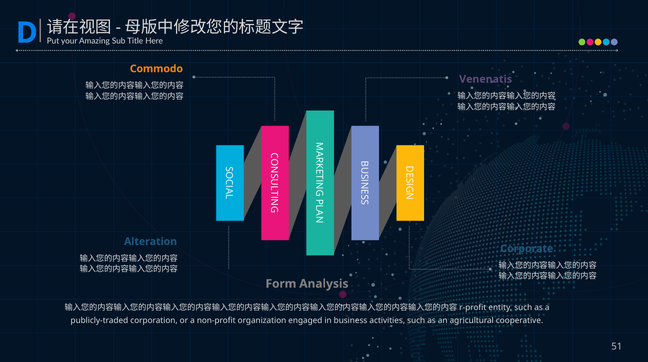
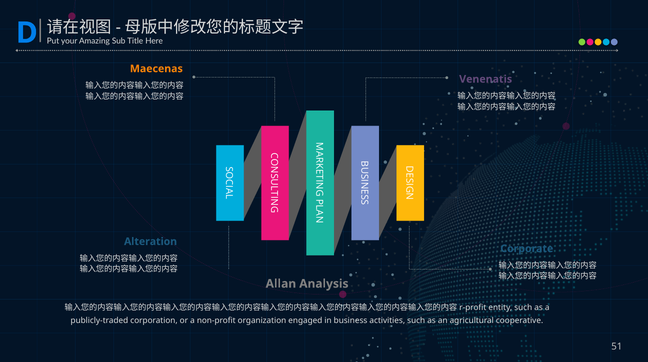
Commodo: Commodo -> Maecenas
Form: Form -> Allan
